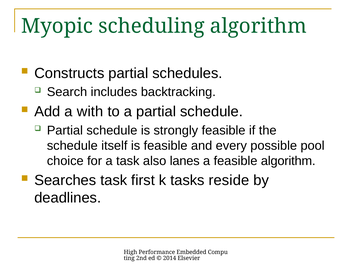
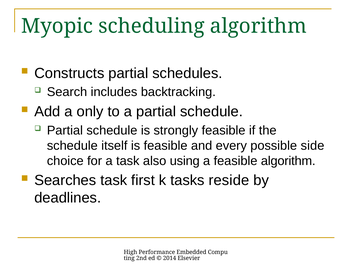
with: with -> only
pool: pool -> side
lanes: lanes -> using
